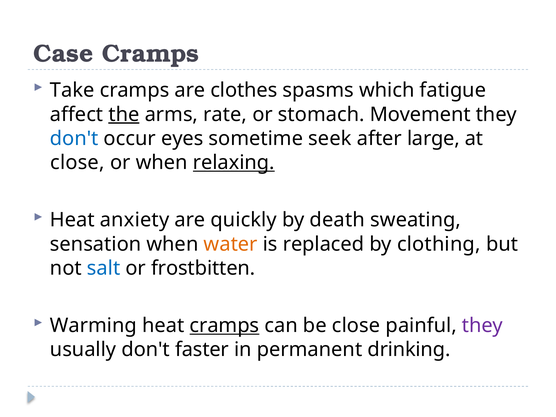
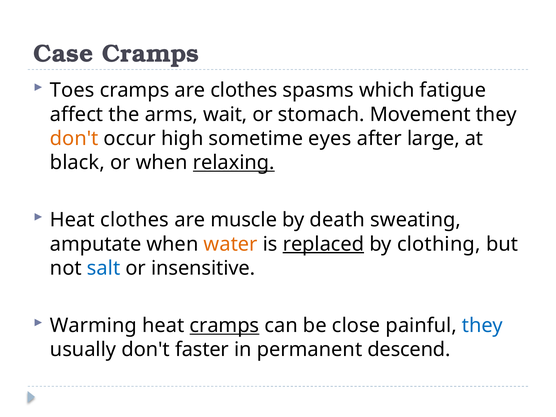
Take: Take -> Toes
the underline: present -> none
rate: rate -> wait
don't at (74, 138) colour: blue -> orange
eyes: eyes -> high
seek: seek -> eyes
close at (77, 163): close -> black
Heat anxiety: anxiety -> clothes
quickly: quickly -> muscle
sensation: sensation -> amputate
replaced underline: none -> present
frostbitten: frostbitten -> insensitive
they at (482, 326) colour: purple -> blue
drinking: drinking -> descend
